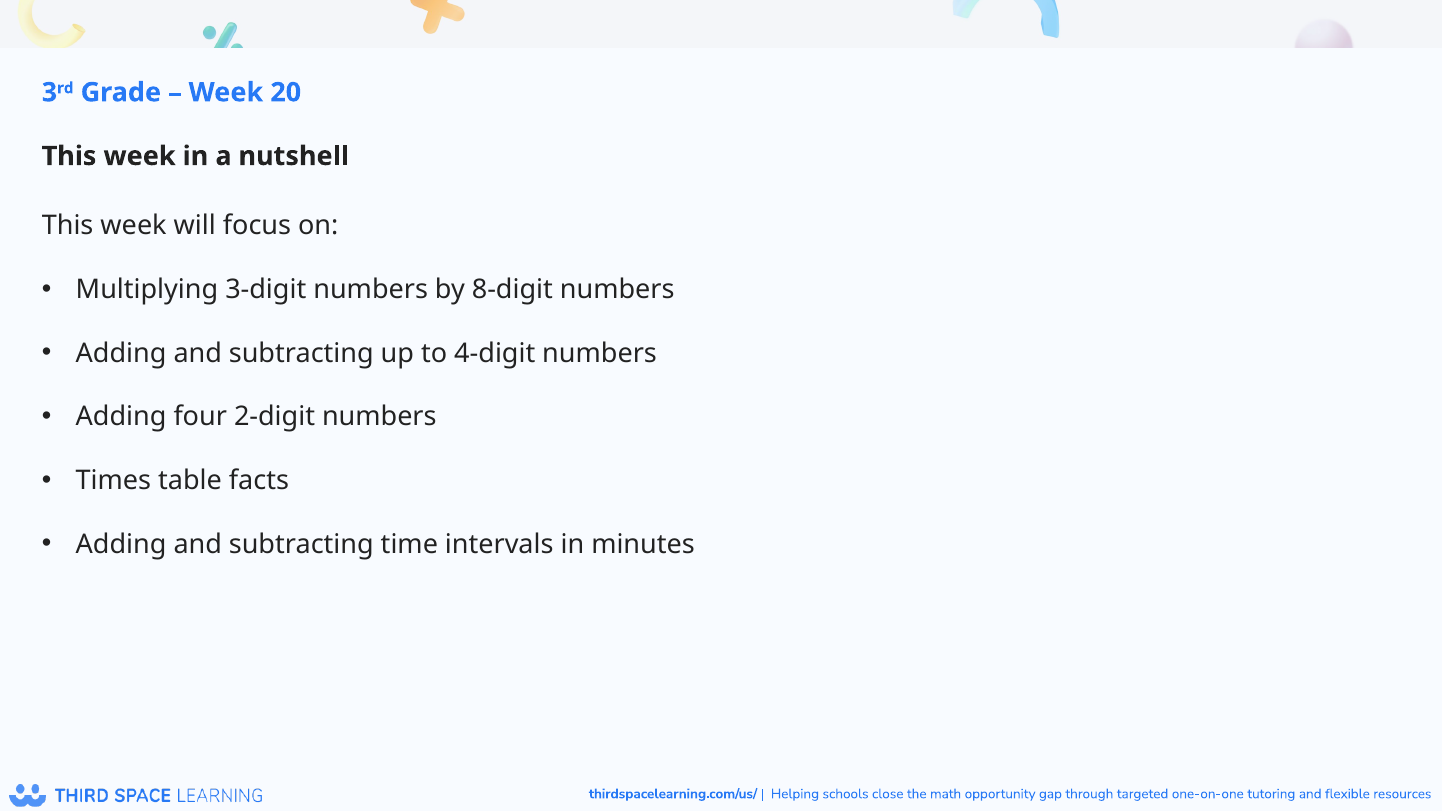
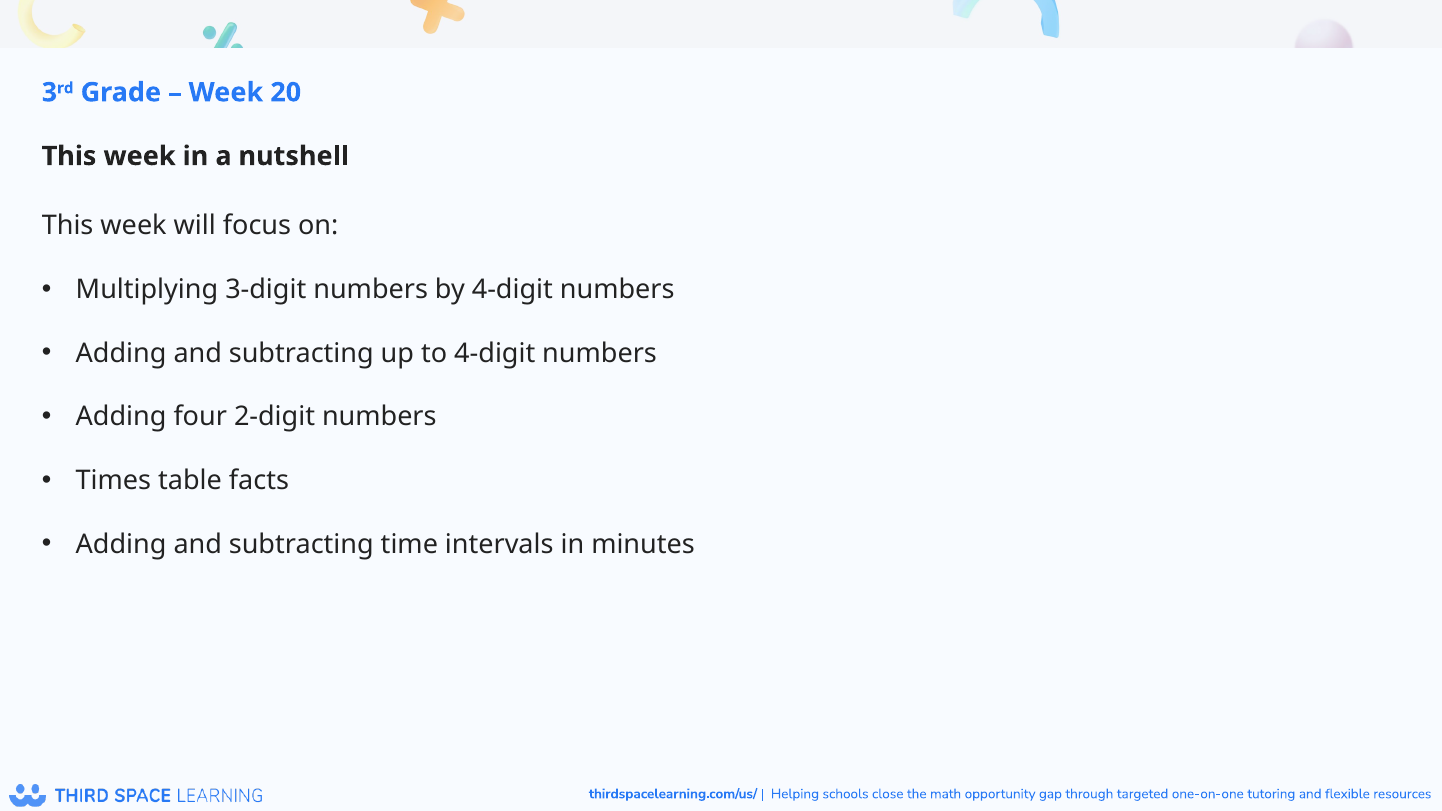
by 8-digit: 8-digit -> 4-digit
